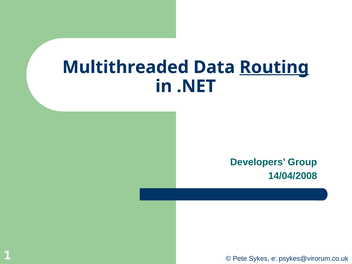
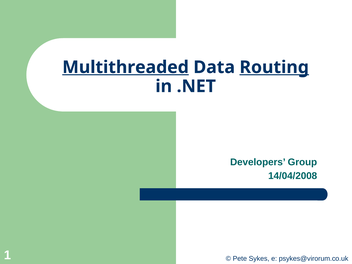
Multithreaded underline: none -> present
